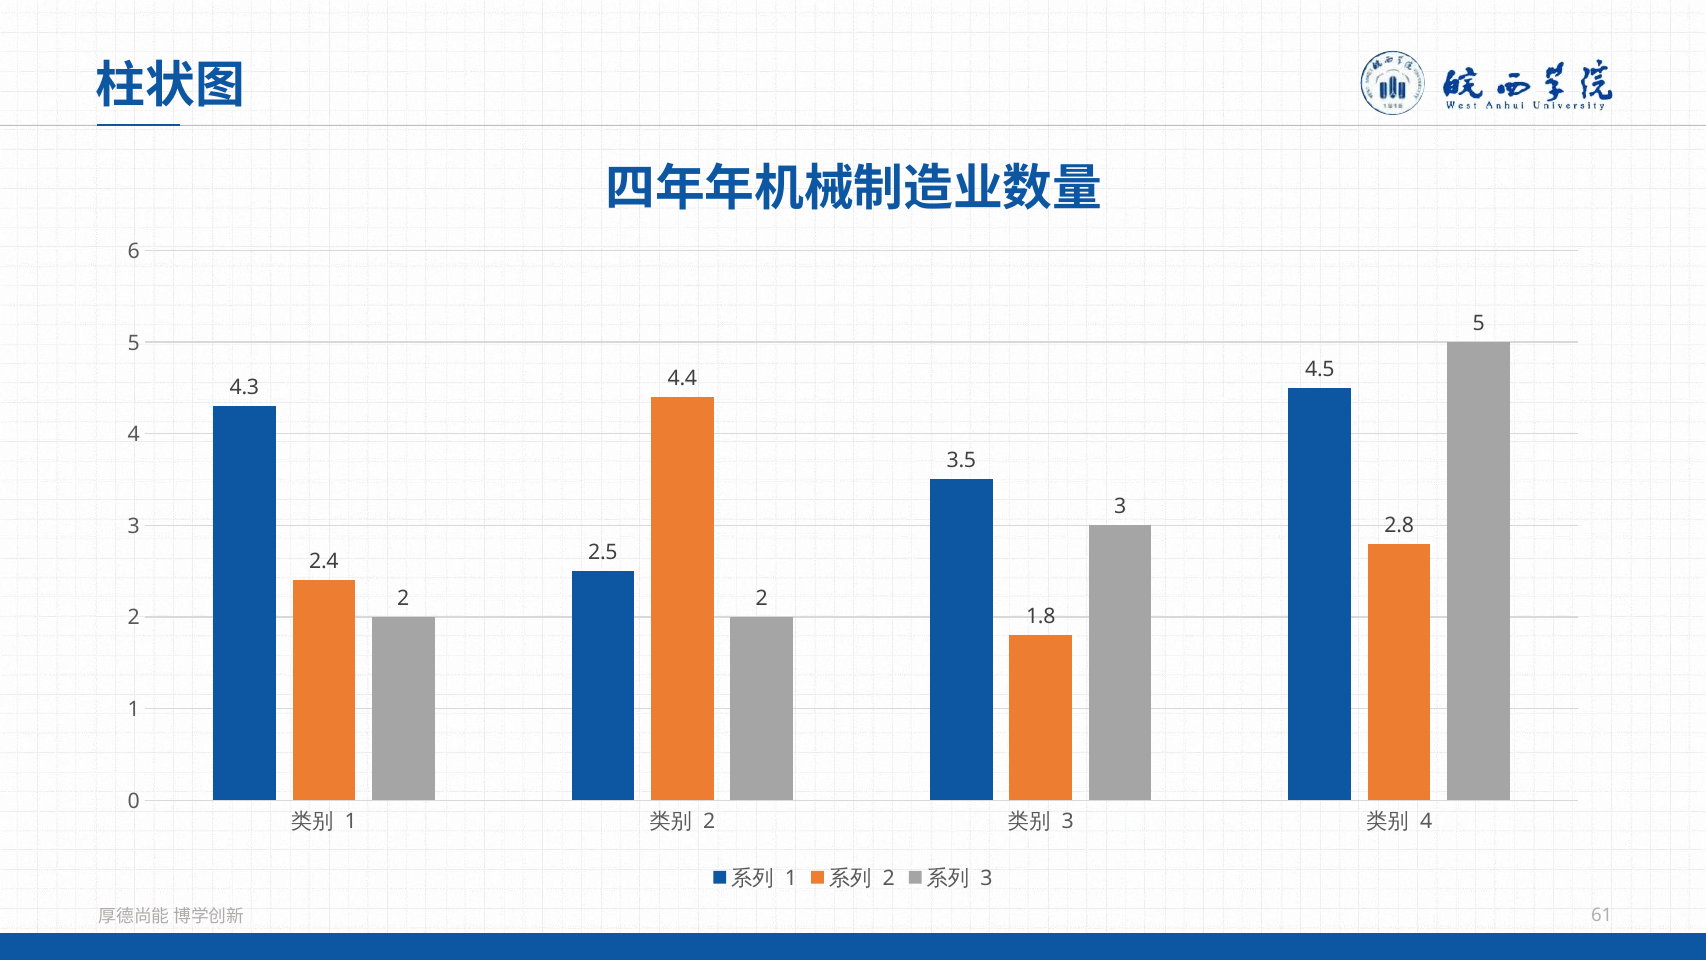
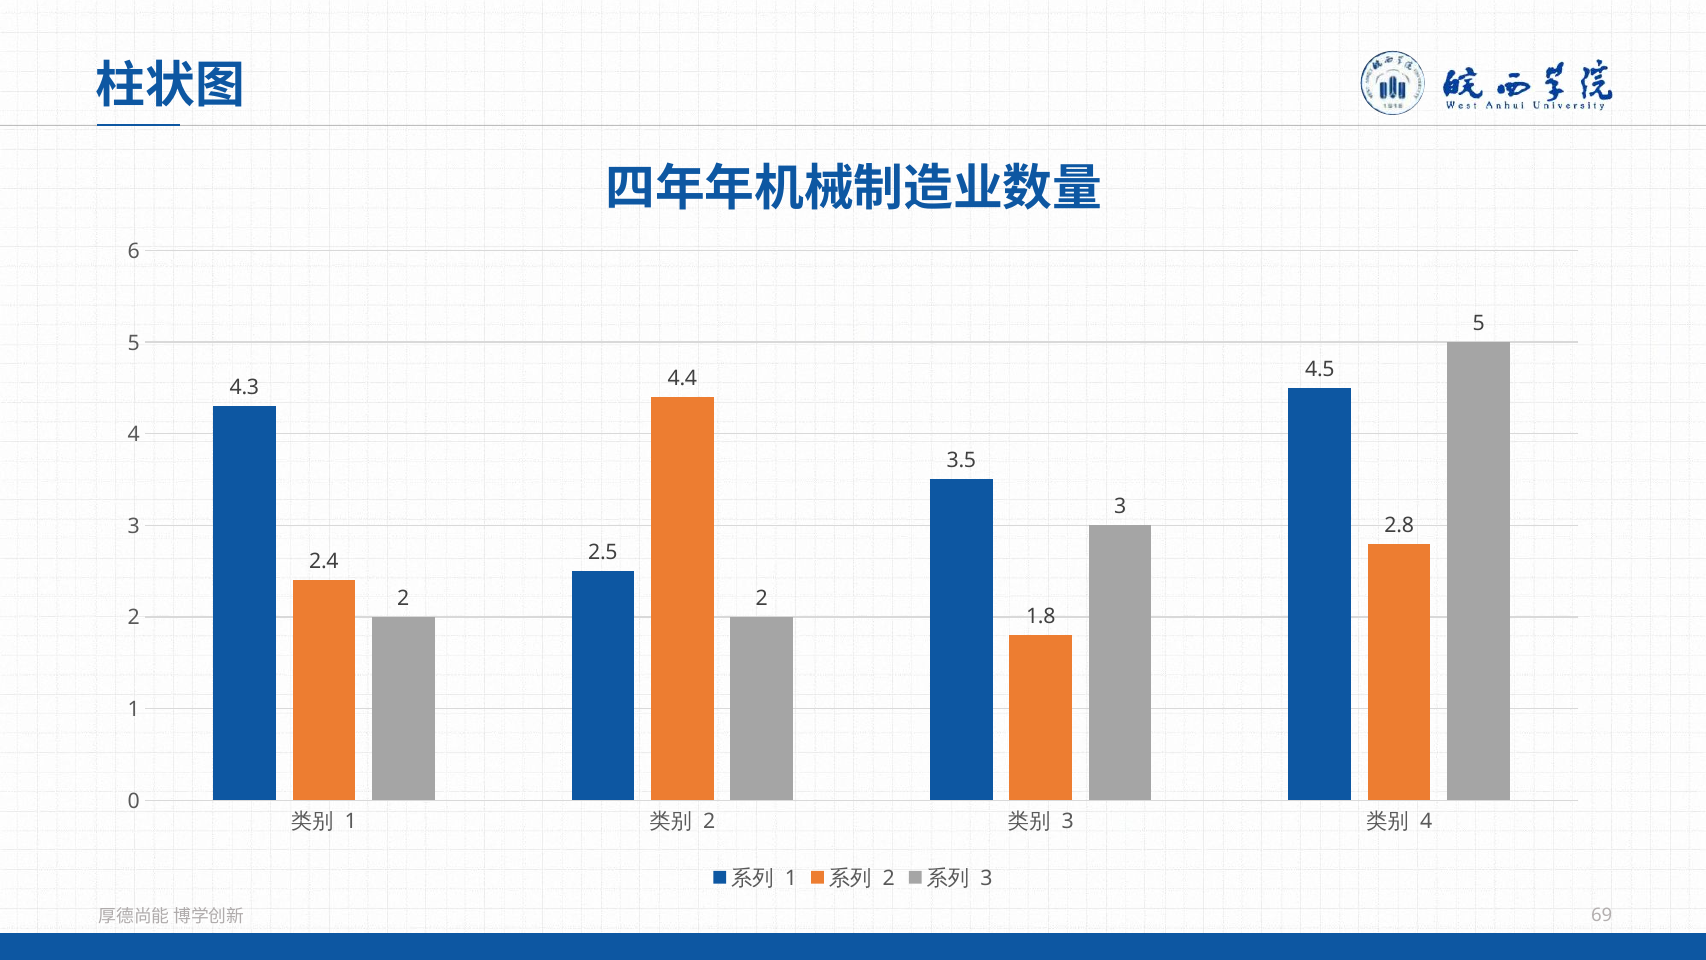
61: 61 -> 69
